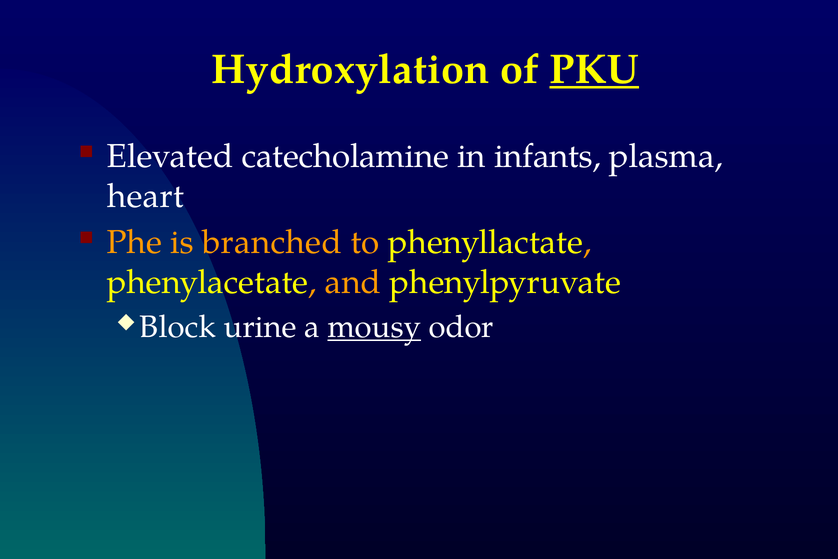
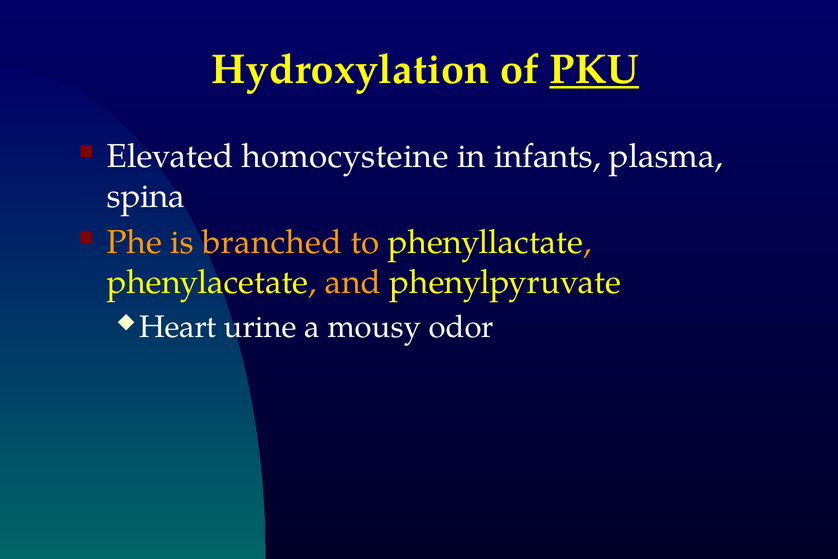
catecholamine: catecholamine -> homocysteine
heart: heart -> spina
Block: Block -> Heart
mousy underline: present -> none
